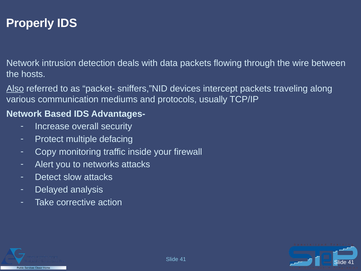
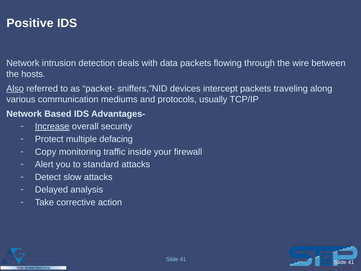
Properly: Properly -> Positive
Increase underline: none -> present
networks: networks -> standard
